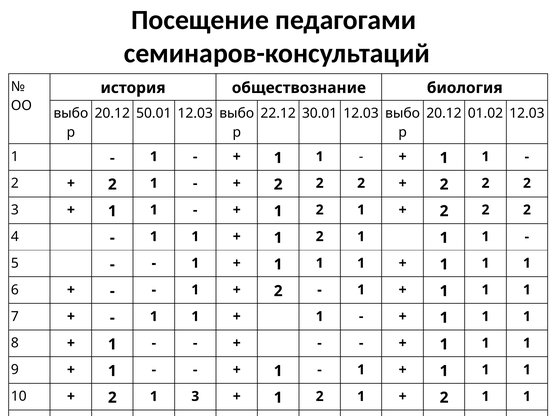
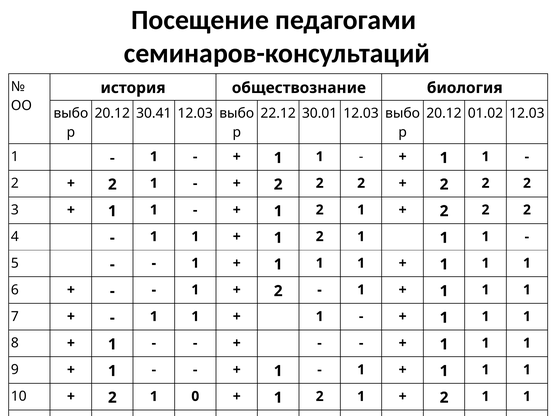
50.01: 50.01 -> 30.41
1 3: 3 -> 0
